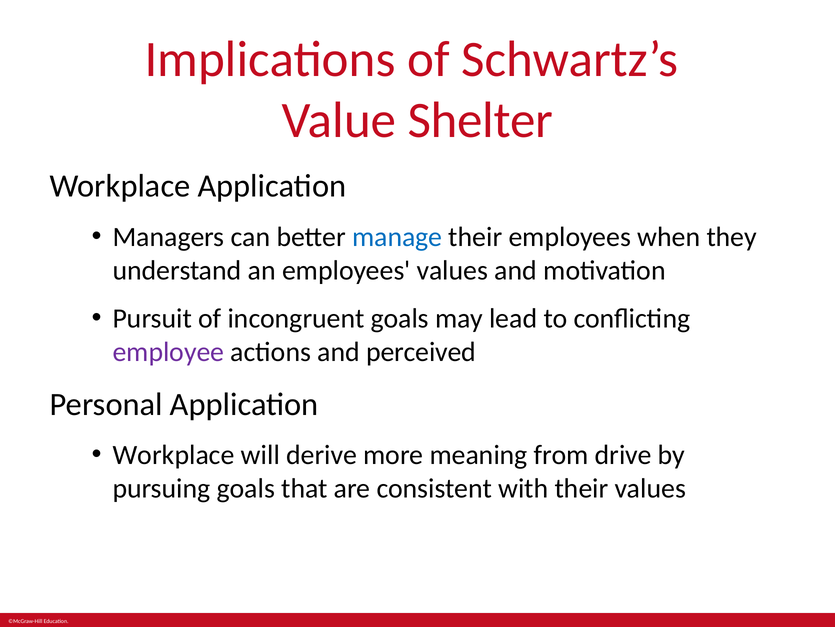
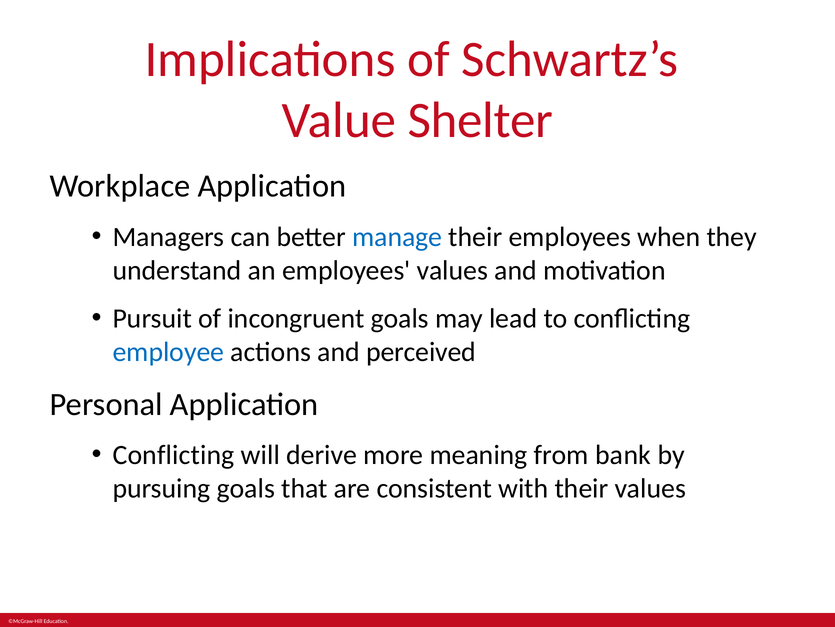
employee colour: purple -> blue
Workplace at (174, 455): Workplace -> Conflicting
drive: drive -> bank
